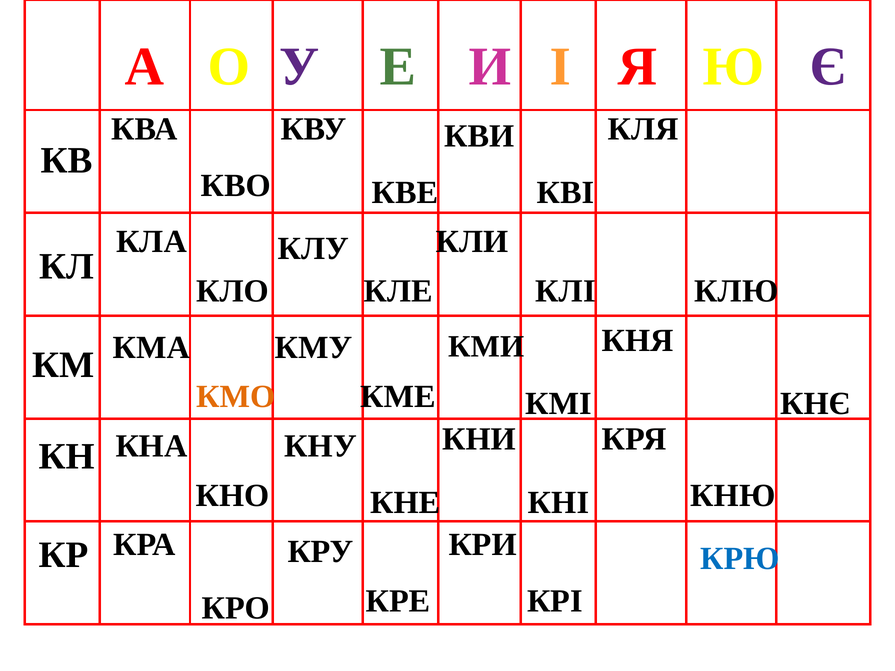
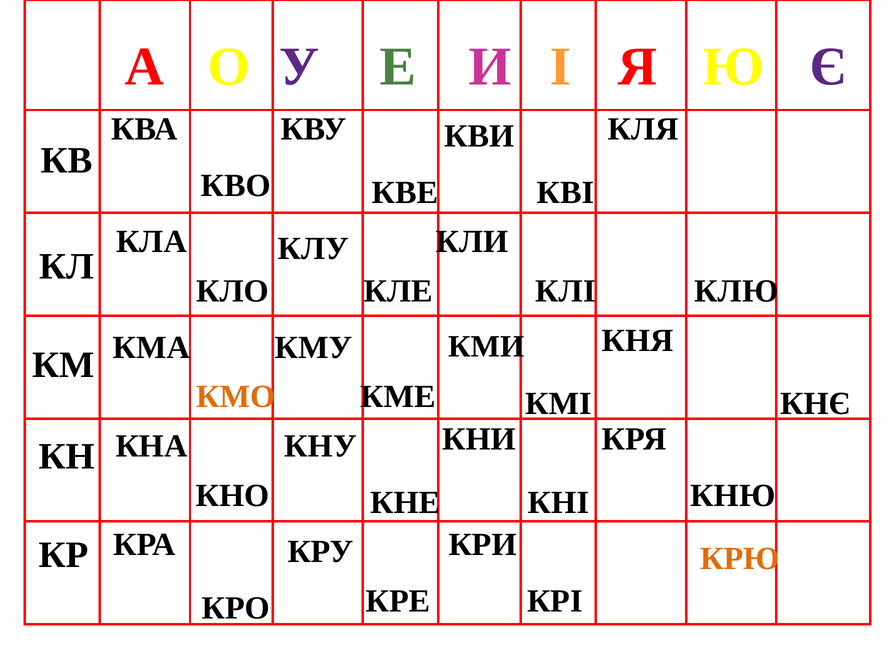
КРЮ colour: blue -> orange
